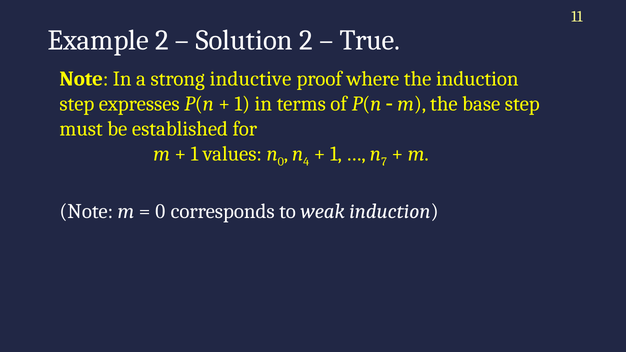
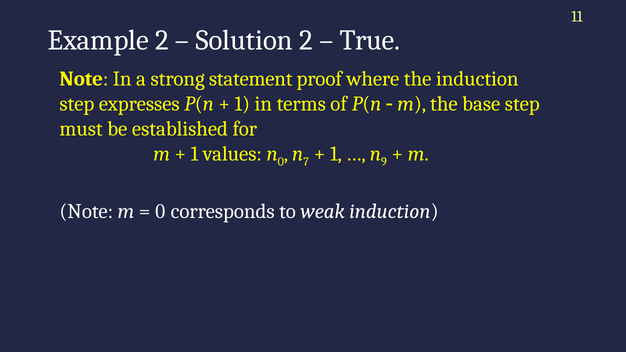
inductive: inductive -> statement
4: 4 -> 7
7: 7 -> 9
